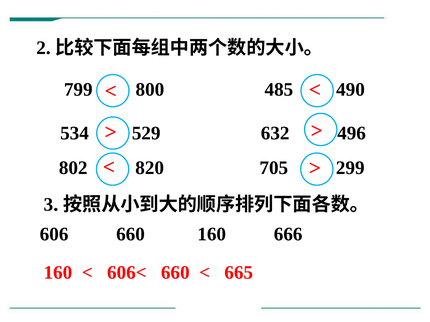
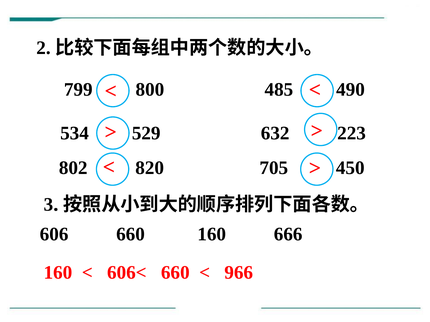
496: 496 -> 223
299: 299 -> 450
665: 665 -> 966
